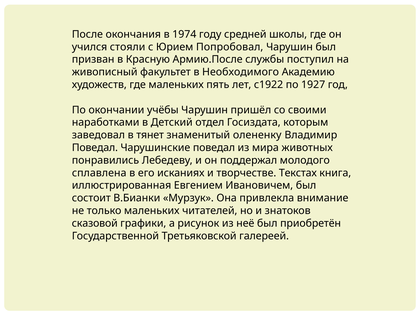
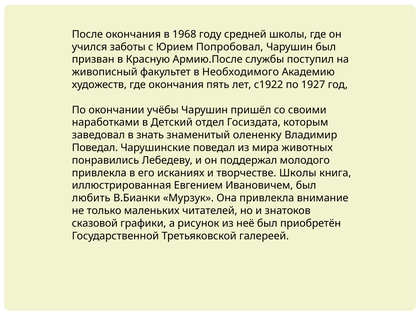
1974: 1974 -> 1968
стояли: стояли -> заботы
где маленьких: маленьких -> окончания
тянет: тянет -> знать
сплавлена at (99, 173): сплавлена -> привлекла
творчестве Текстах: Текстах -> Школы
состоит: состоит -> любить
